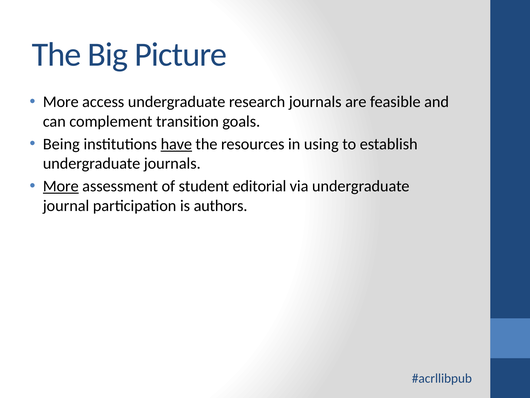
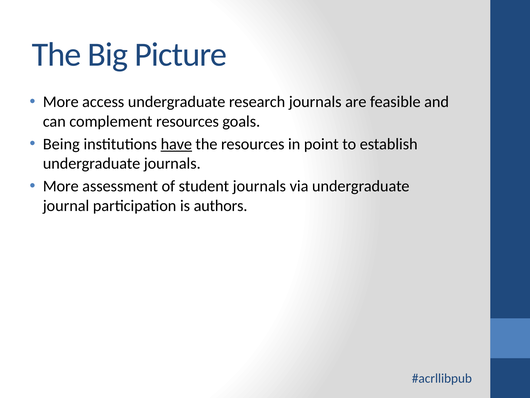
complement transition: transition -> resources
using: using -> point
More at (61, 186) underline: present -> none
student editorial: editorial -> journals
